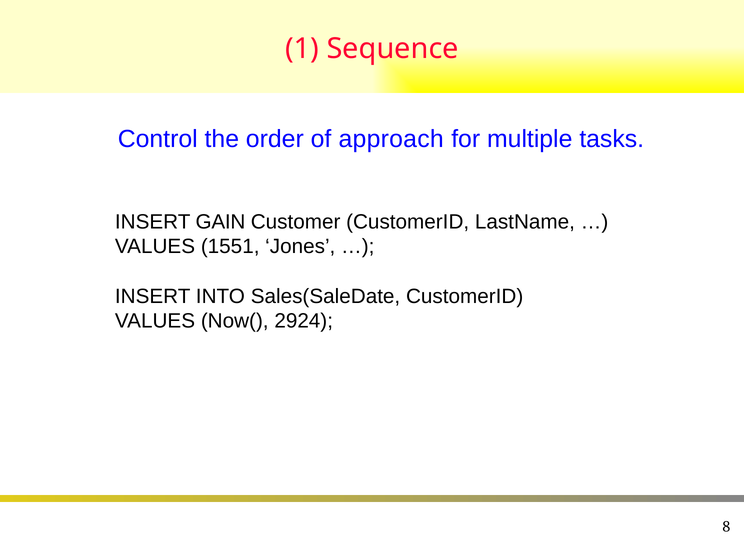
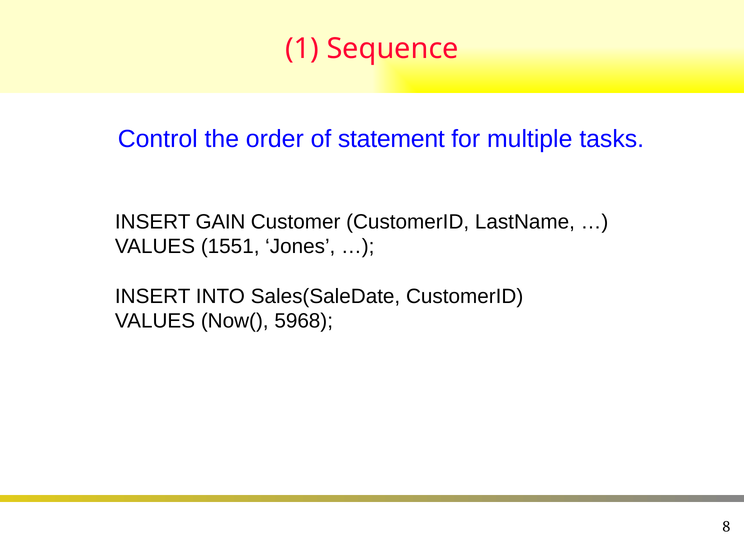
approach: approach -> statement
2924: 2924 -> 5968
